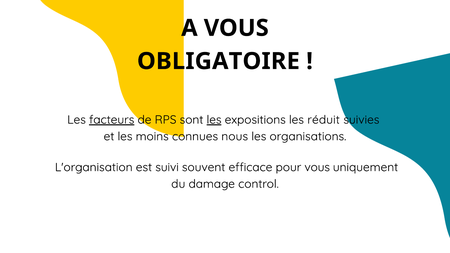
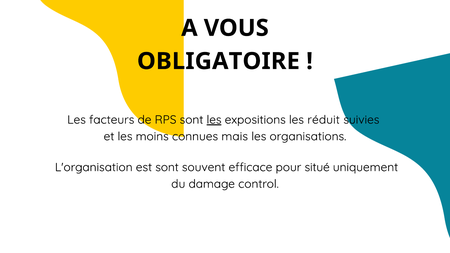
facteurs underline: present -> none
nous: nous -> mais
est suivi: suivi -> sont
pour vous: vous -> situé
